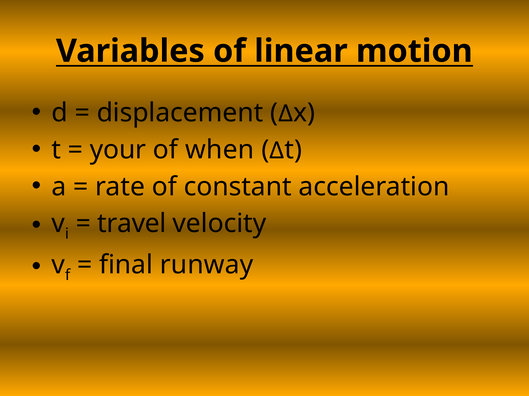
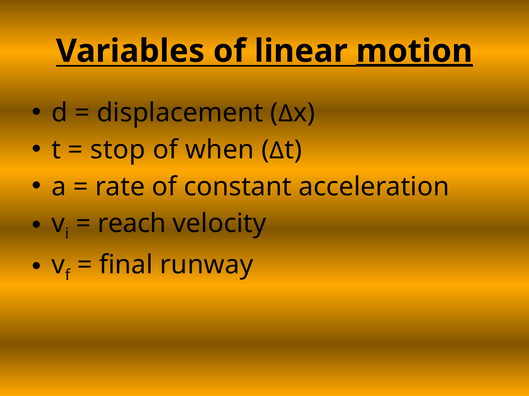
motion underline: none -> present
your: your -> stop
travel: travel -> reach
